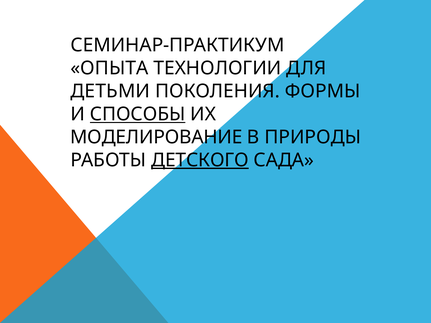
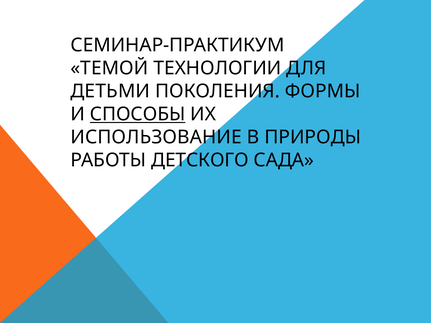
ОПЫТА: ОПЫТА -> ТЕМОЙ
МОДЕЛИРОВАНИЕ: МОДЕЛИРОВАНИЕ -> ИСПОЛЬЗОВАНИЕ
ДЕТСКОГО underline: present -> none
